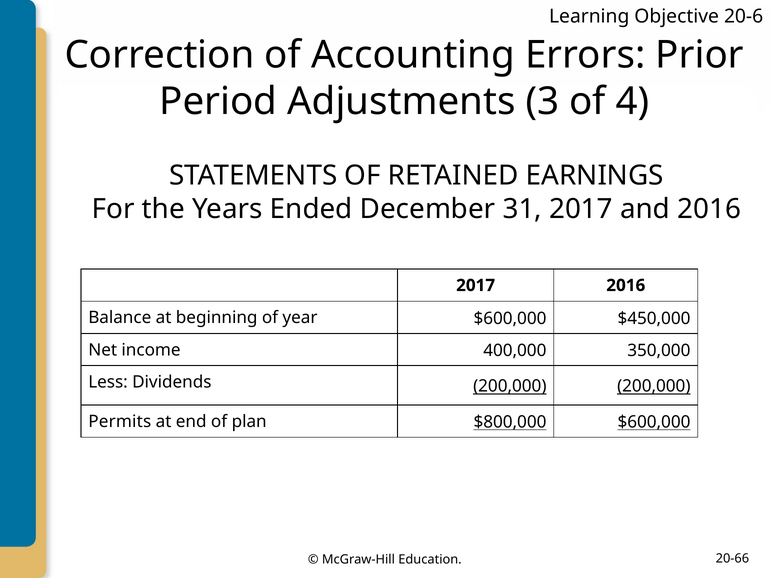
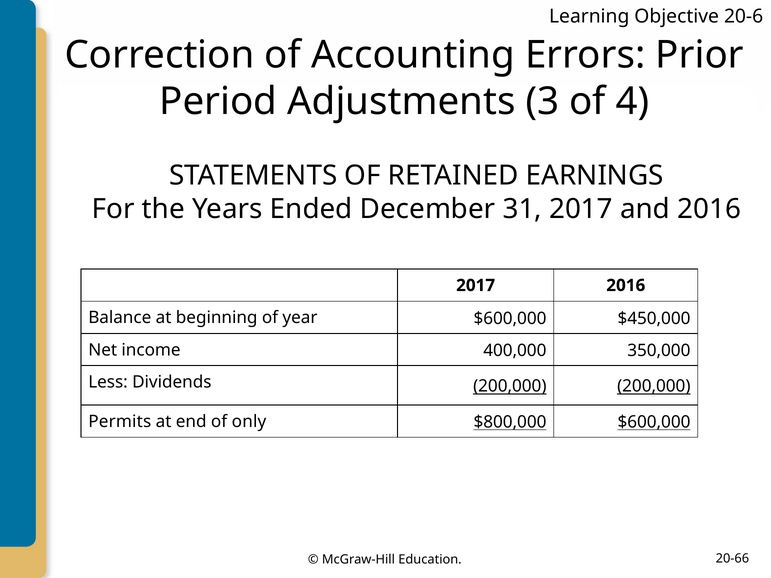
plan: plan -> only
